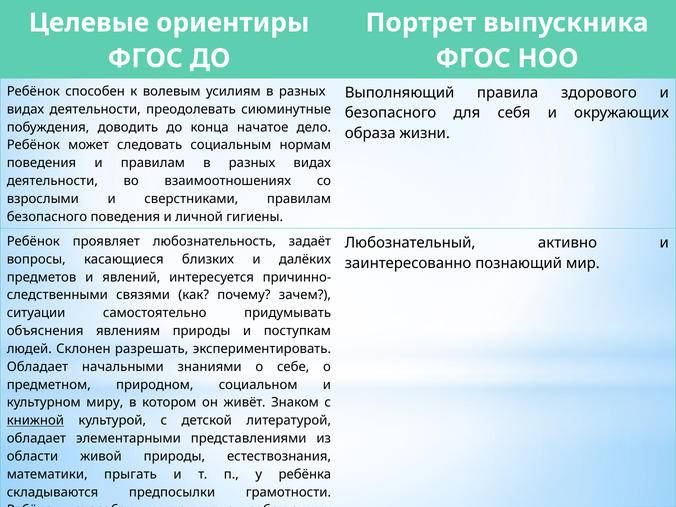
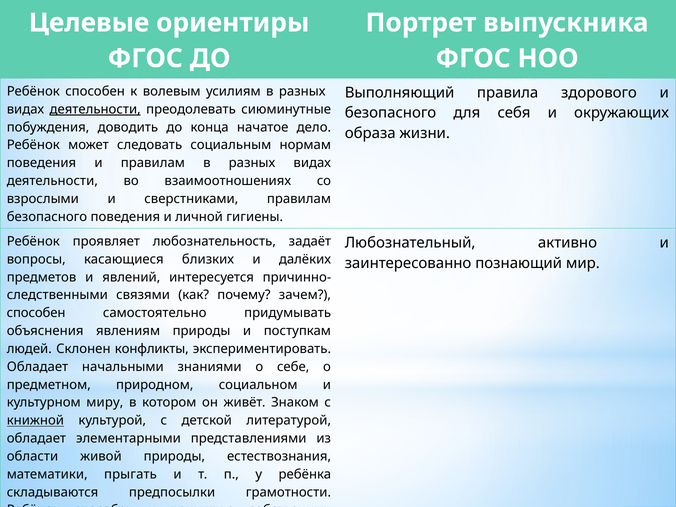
деятельности at (95, 109) underline: none -> present
ситуации at (36, 313): ситуации -> способен
разрешать: разрешать -> конфликты
